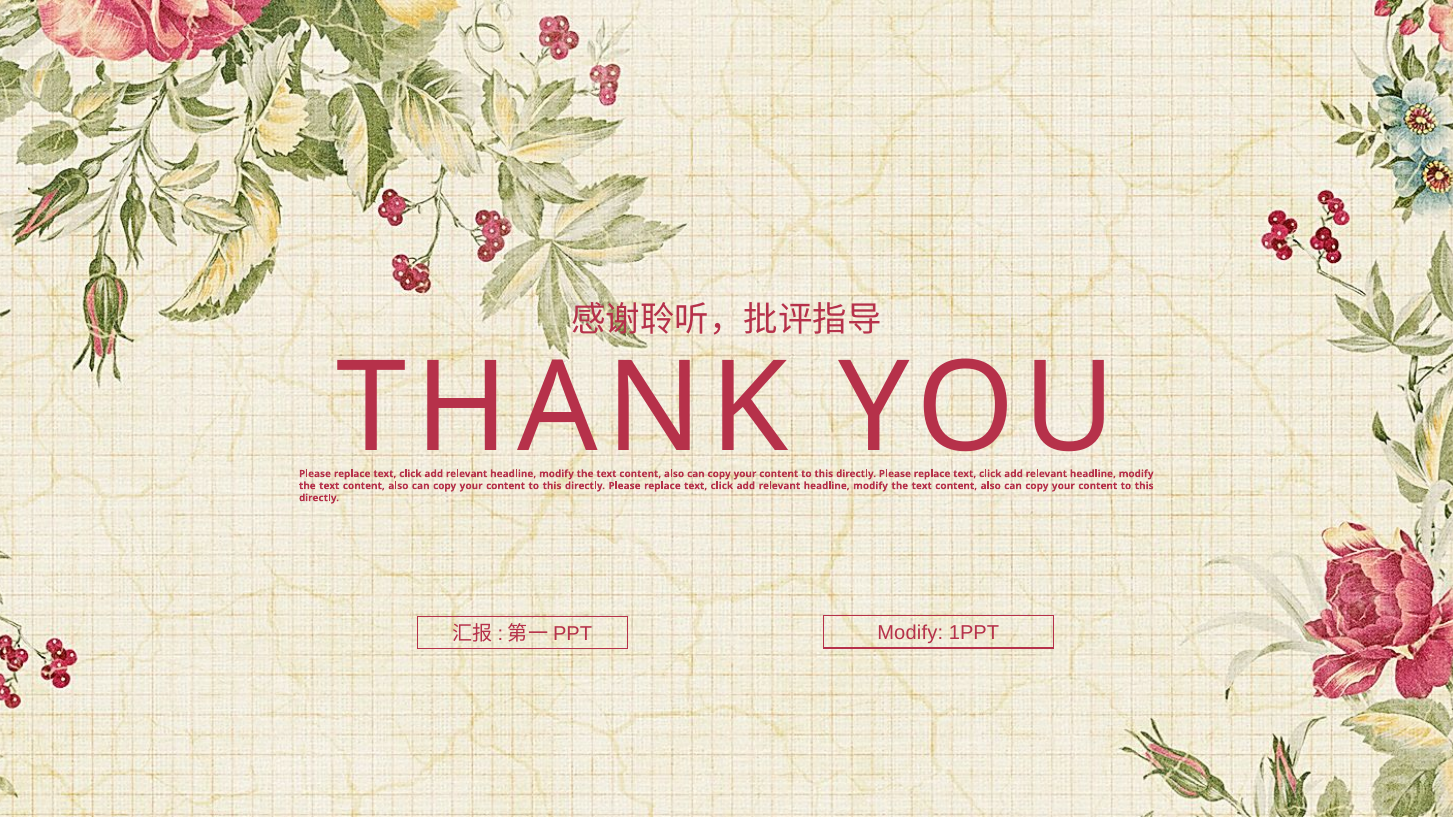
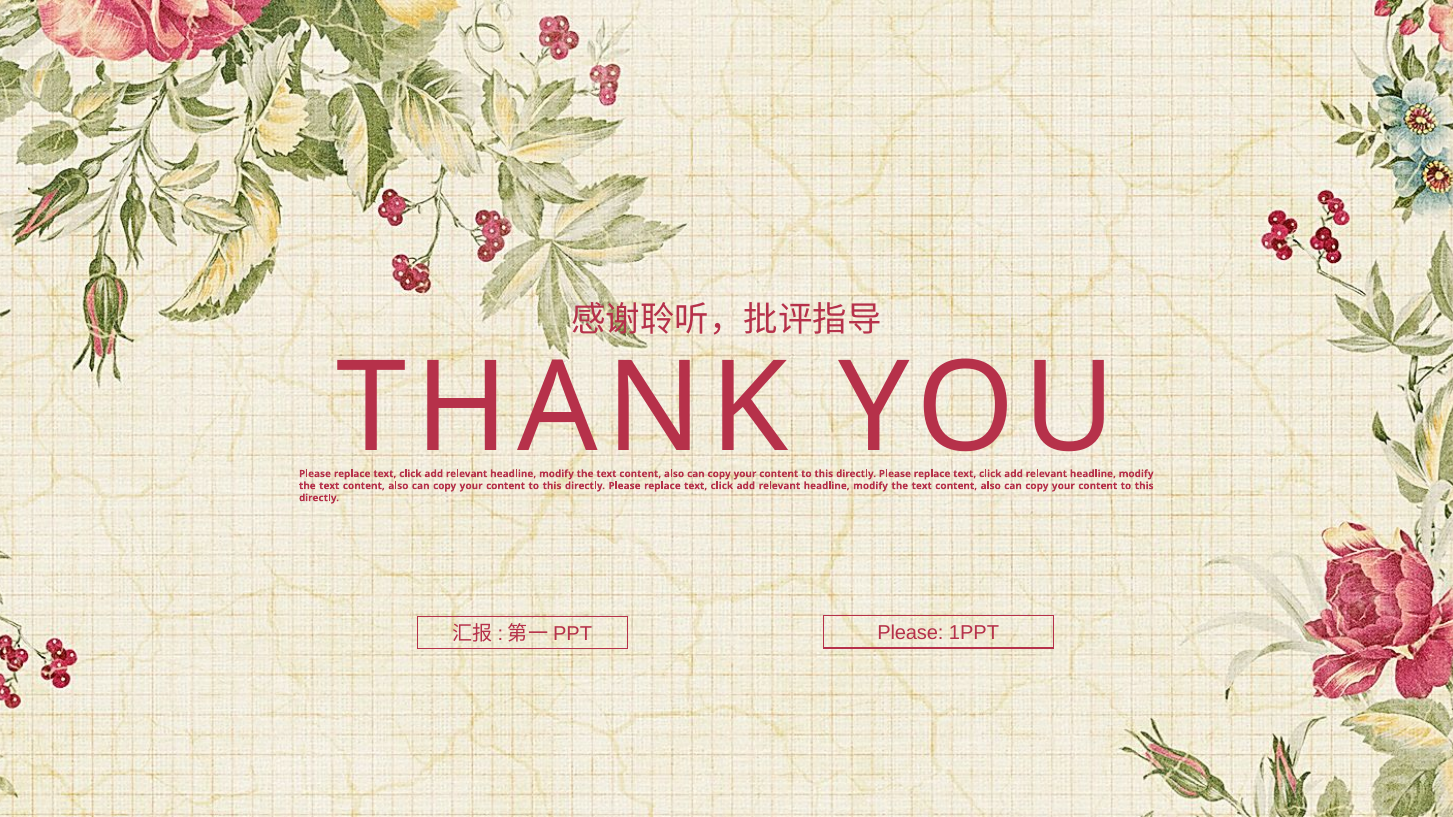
Modify at (910, 634): Modify -> Please
